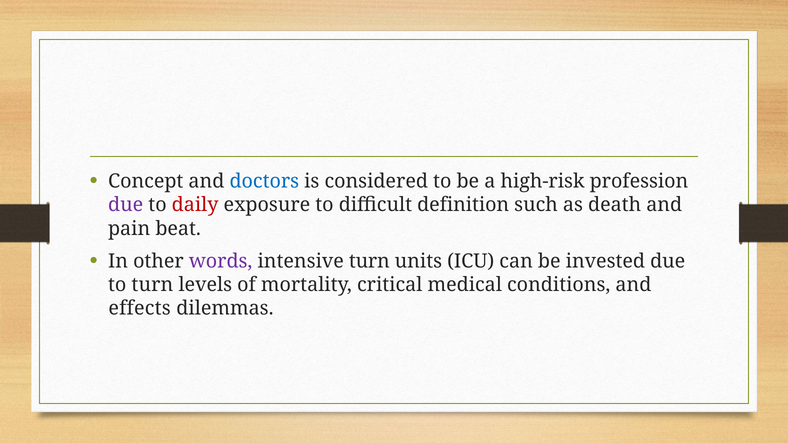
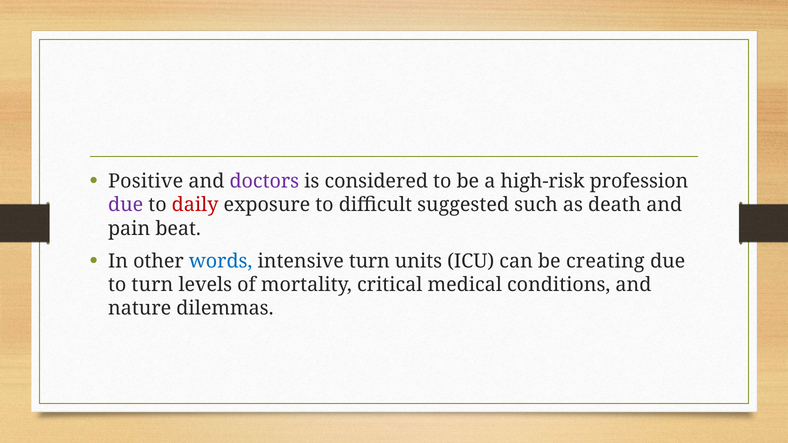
Concept: Concept -> Positive
doctors colour: blue -> purple
definition: definition -> suggested
words colour: purple -> blue
invested: invested -> creating
effects: effects -> nature
